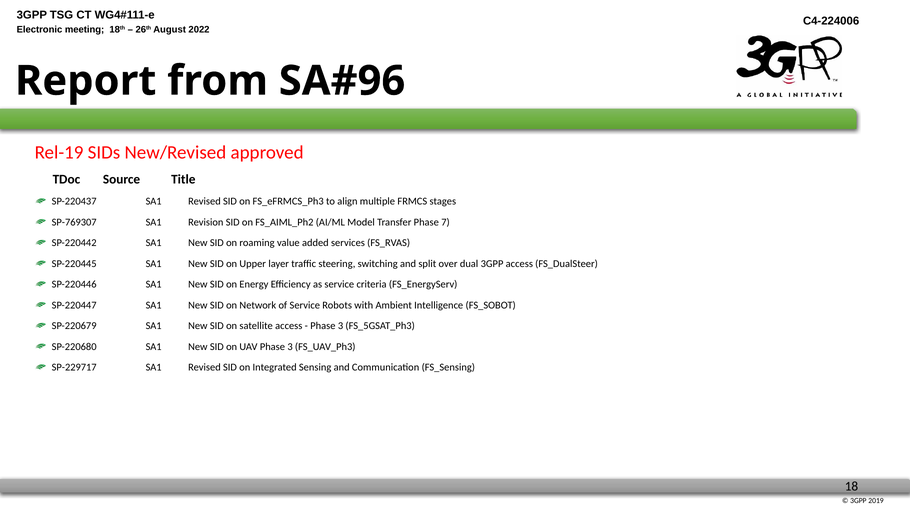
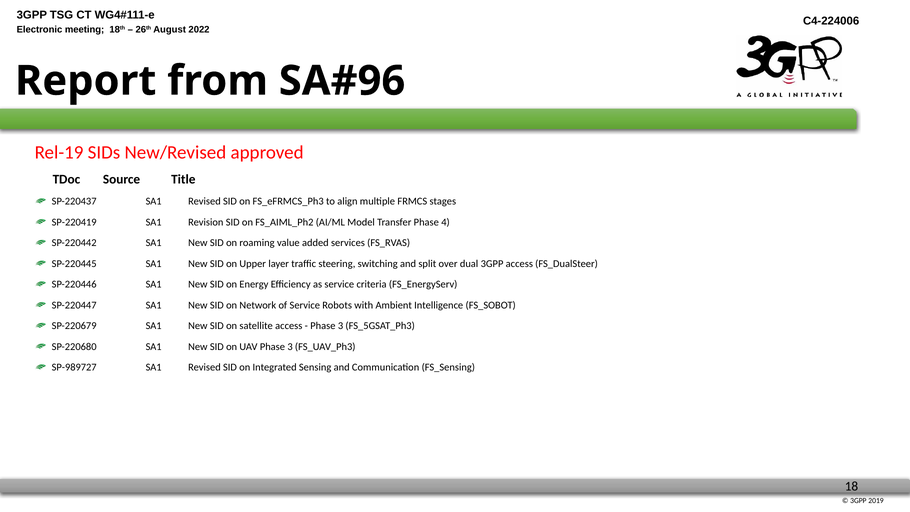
SP-769307: SP-769307 -> SP-220419
7: 7 -> 4
SP-229717: SP-229717 -> SP-989727
